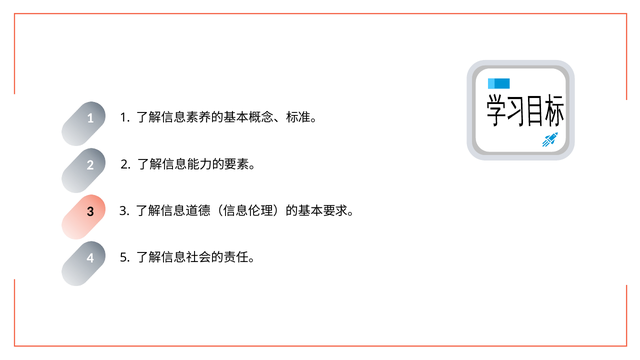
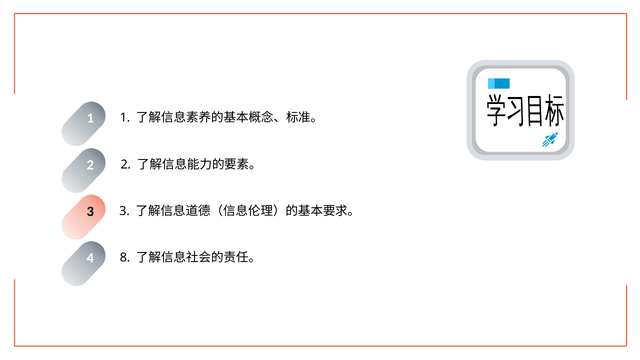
5: 5 -> 8
